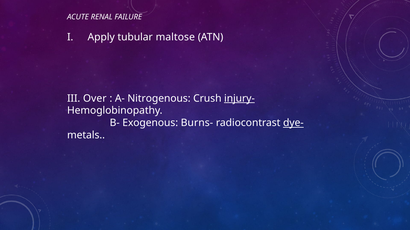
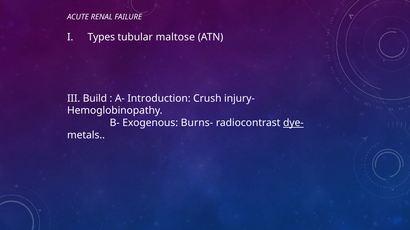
Apply: Apply -> Types
Over: Over -> Build
Nitrogenous: Nitrogenous -> Introduction
injury- underline: present -> none
